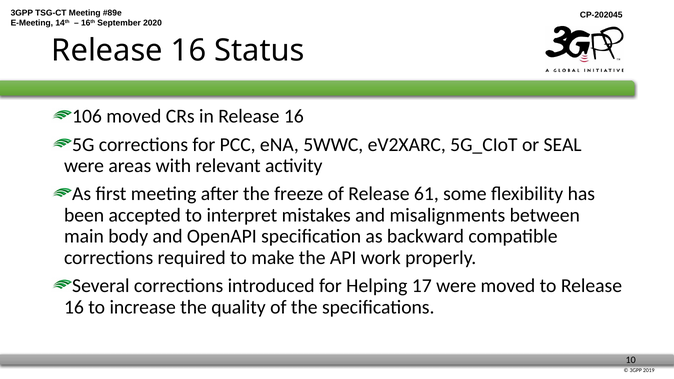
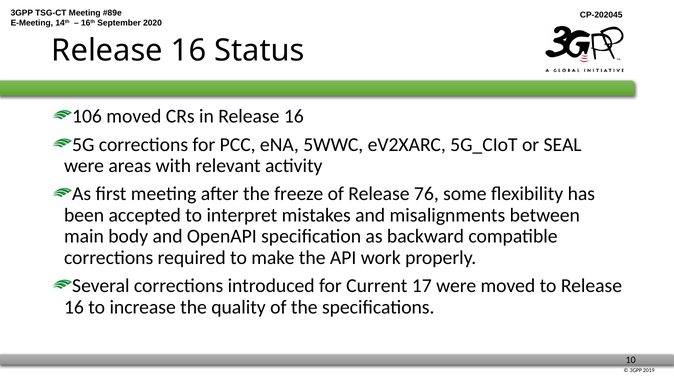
61: 61 -> 76
Helping: Helping -> Current
